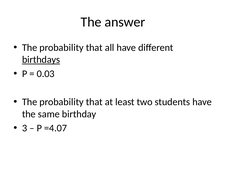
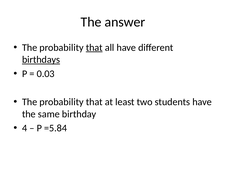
that at (94, 47) underline: none -> present
3: 3 -> 4
=4.07: =4.07 -> =5.84
